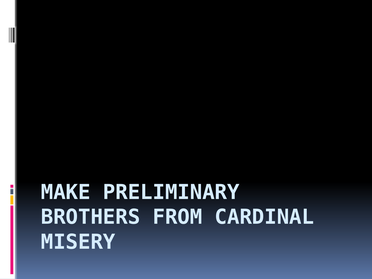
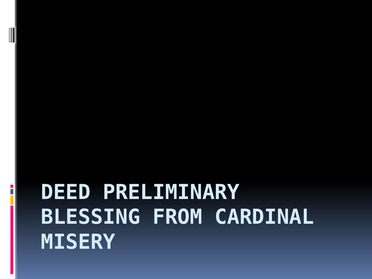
MAKE: MAKE -> DEED
BROTHERS: BROTHERS -> BLESSING
